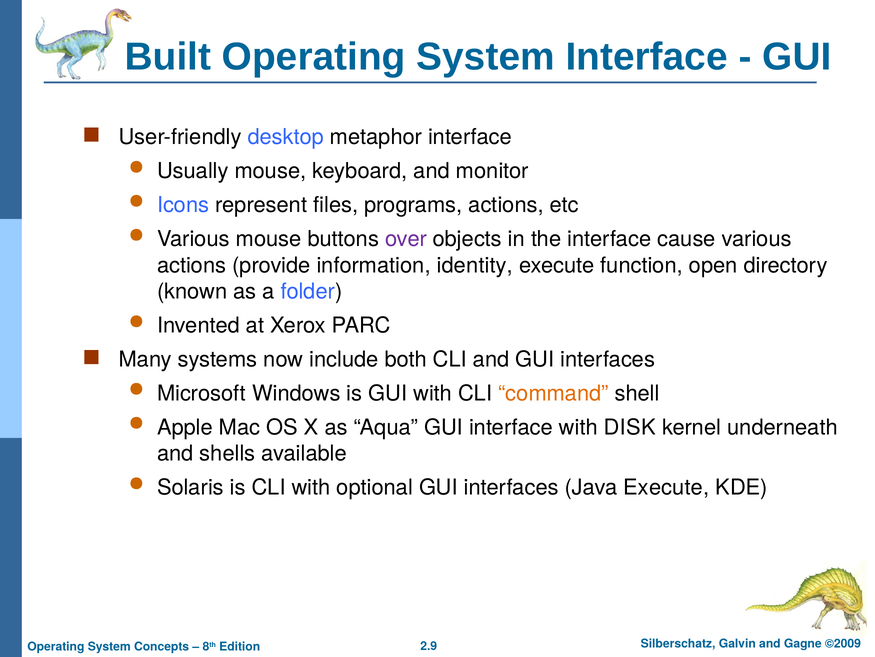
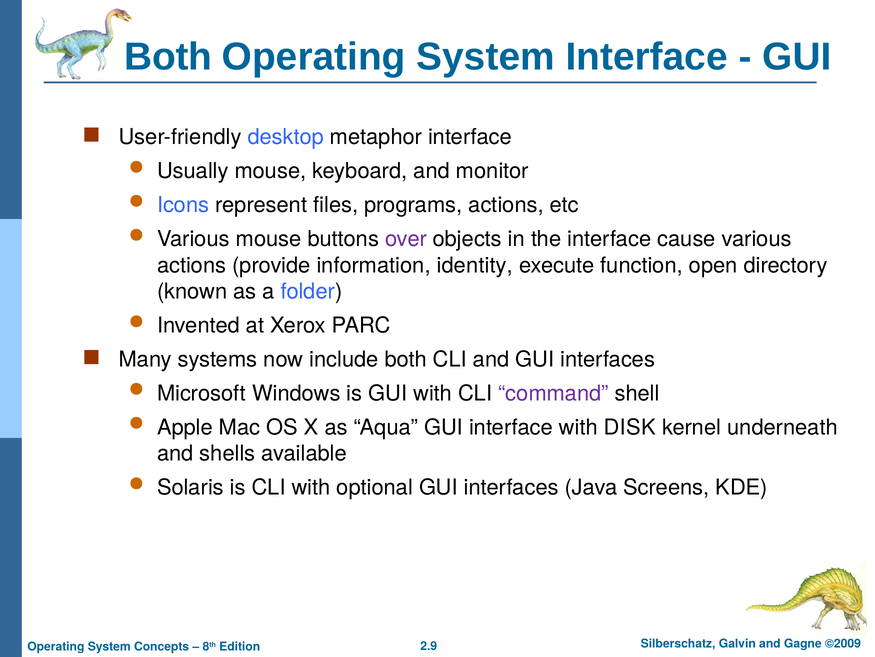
Built at (168, 57): Built -> Both
command colour: orange -> purple
Java Execute: Execute -> Screens
